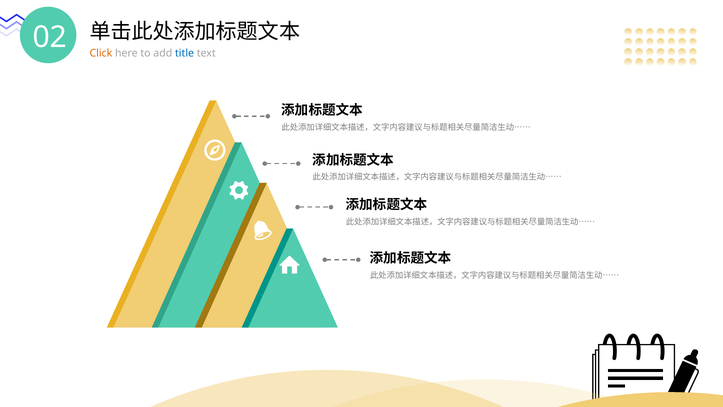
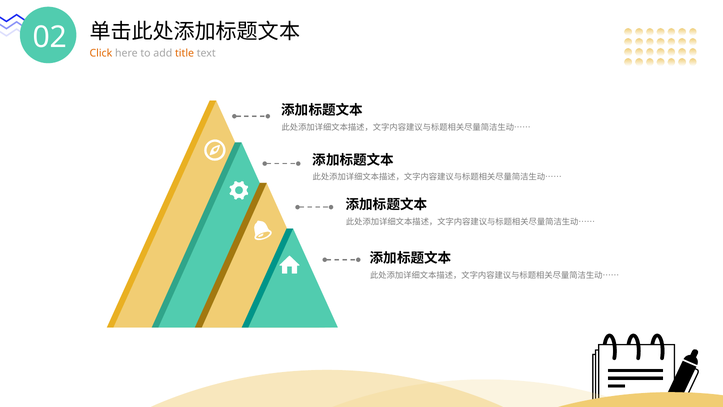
title colour: blue -> orange
